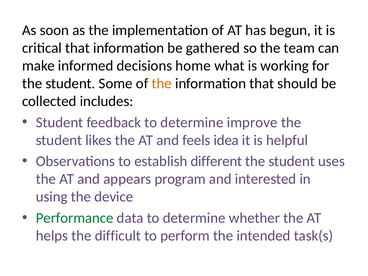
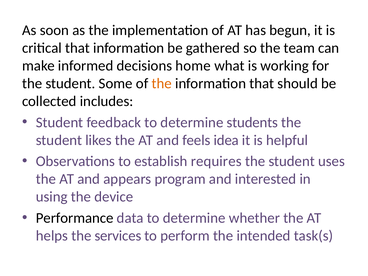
improve: improve -> students
different: different -> requires
Performance colour: green -> black
difficult: difficult -> services
